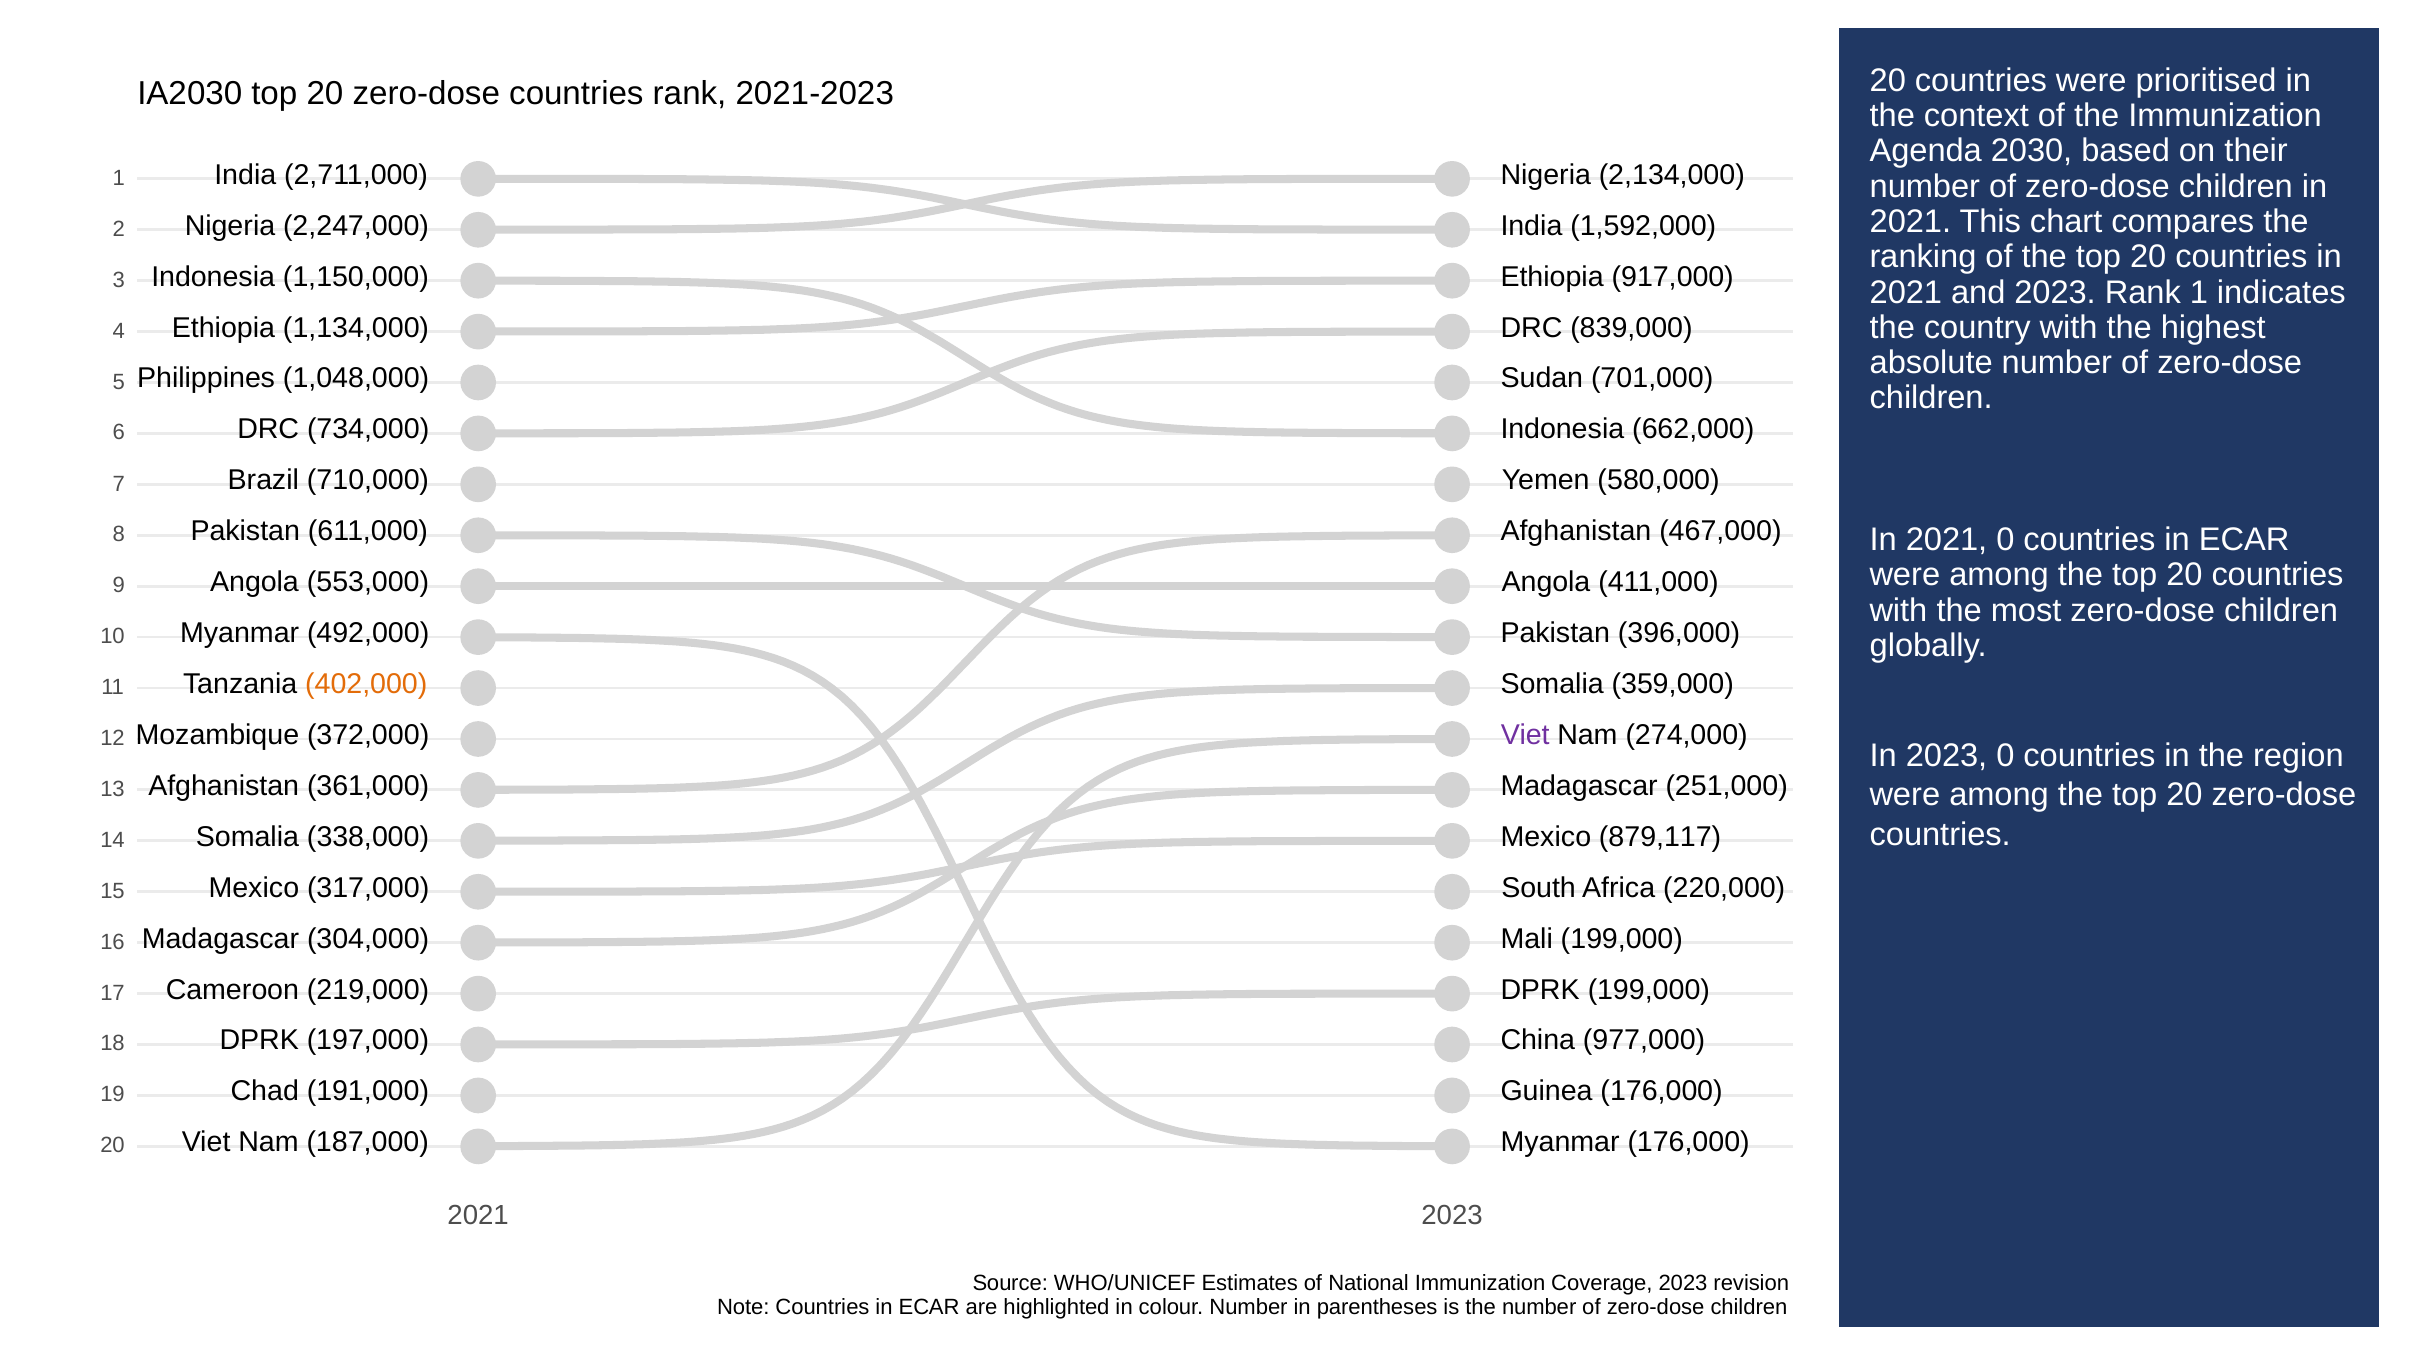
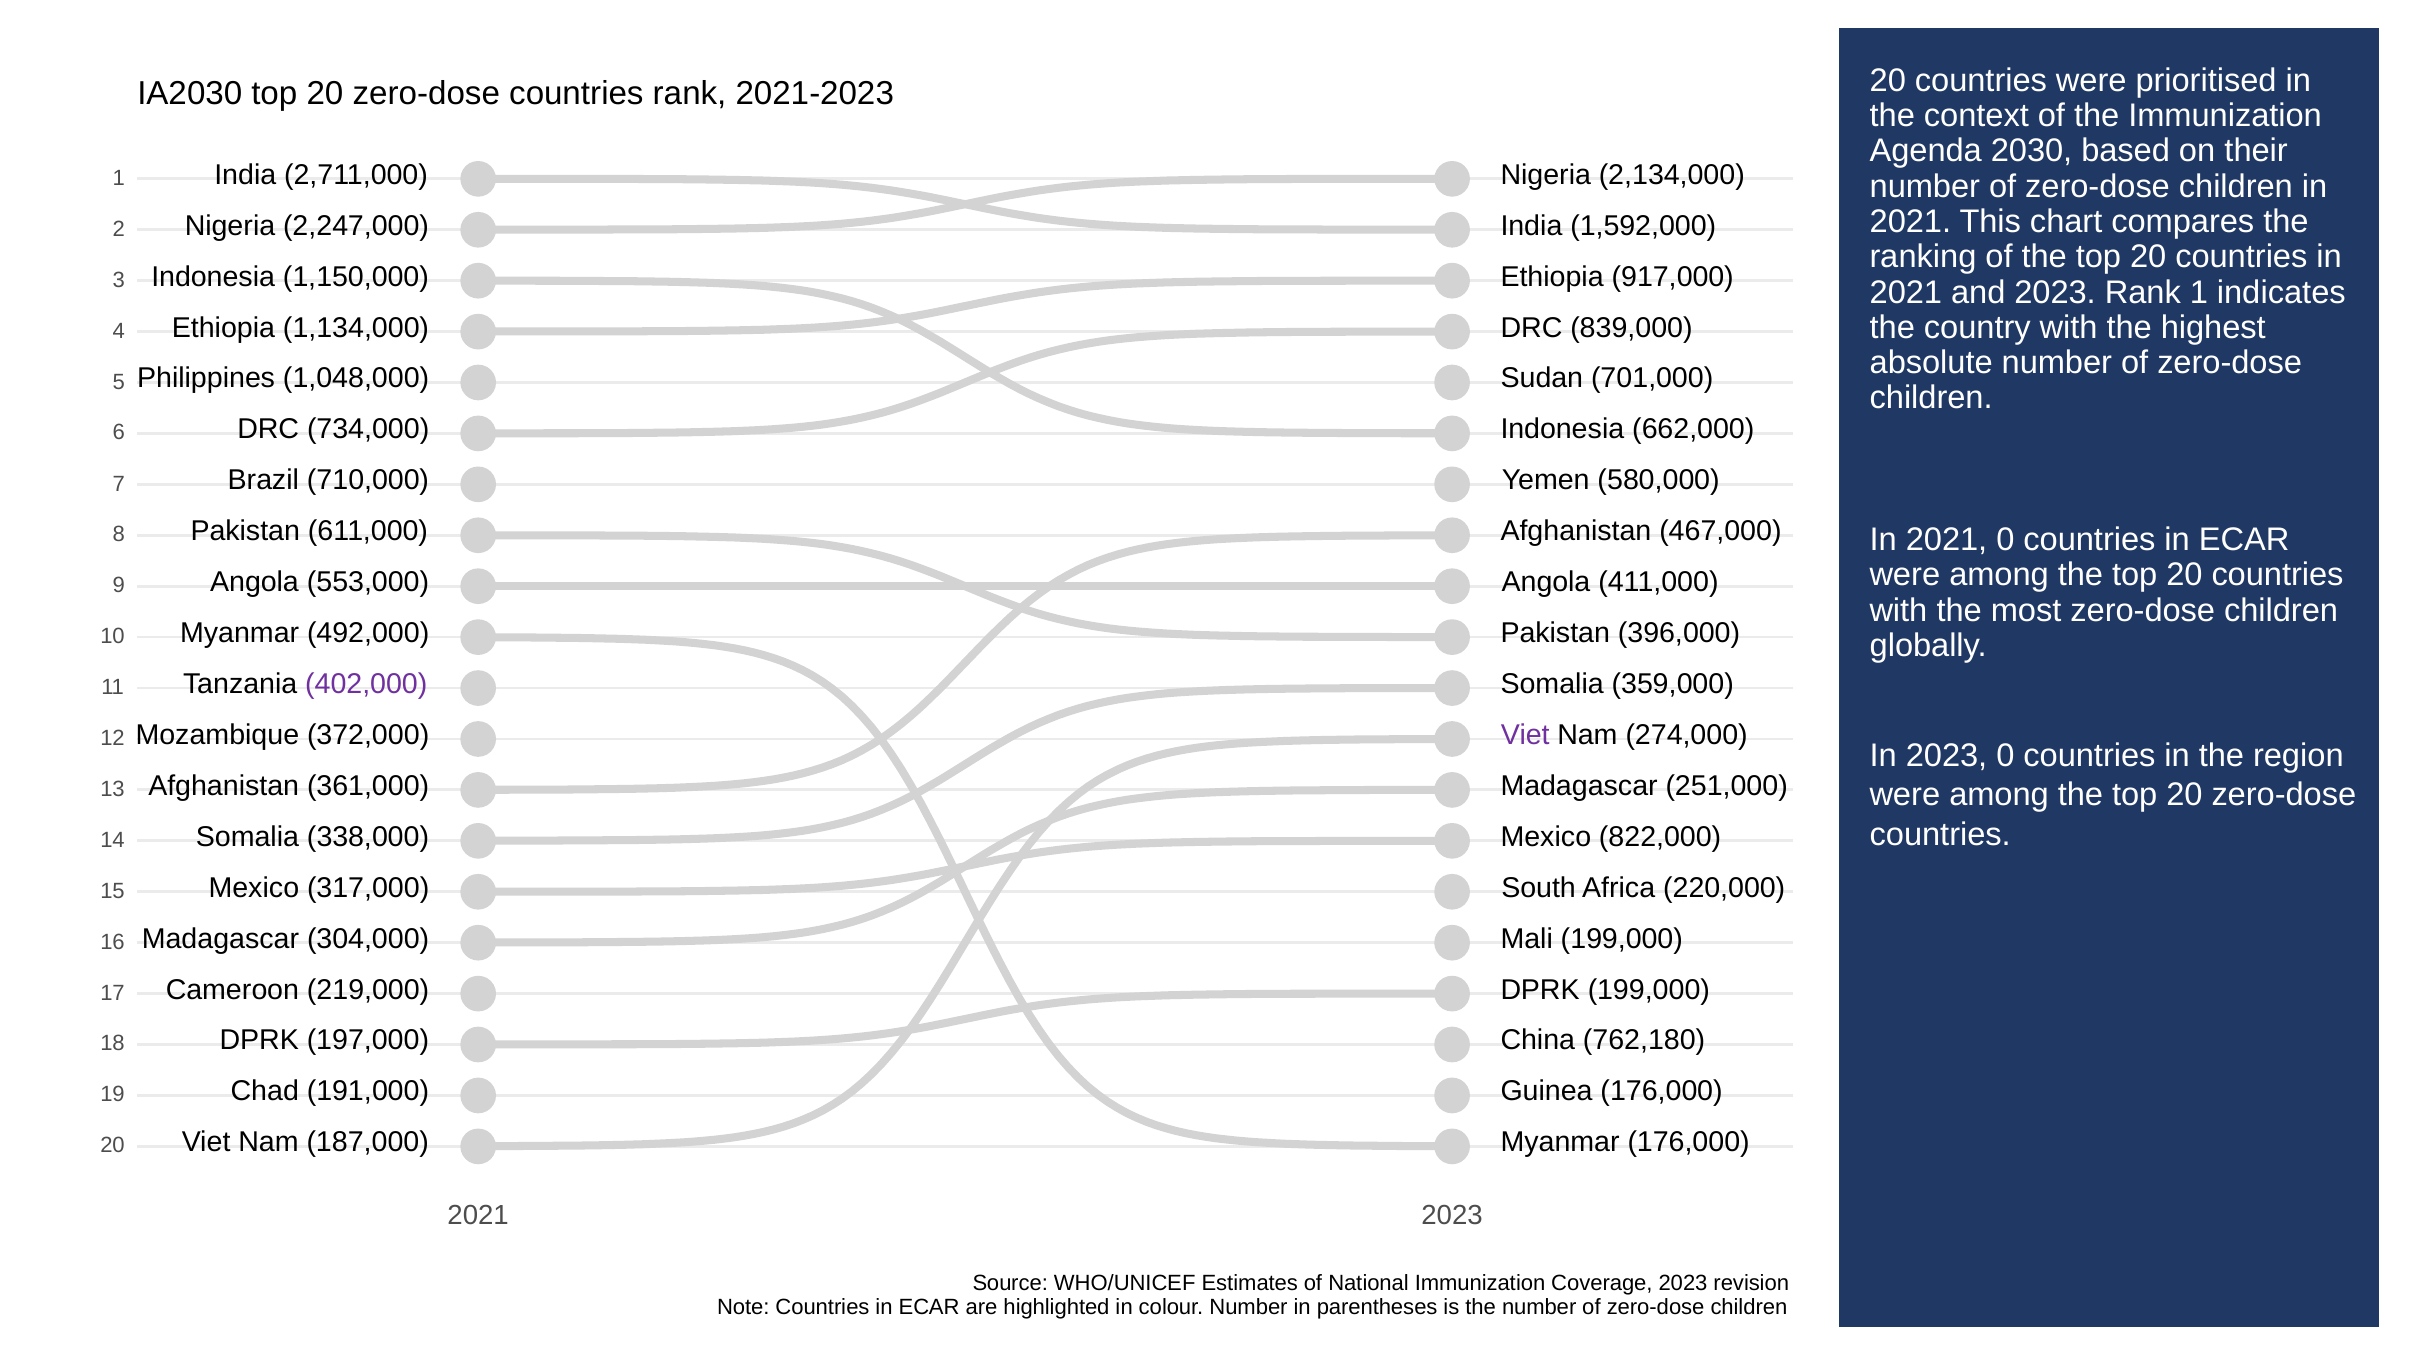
402,000 colour: orange -> purple
879,117: 879,117 -> 822,000
977,000: 977,000 -> 762,180
